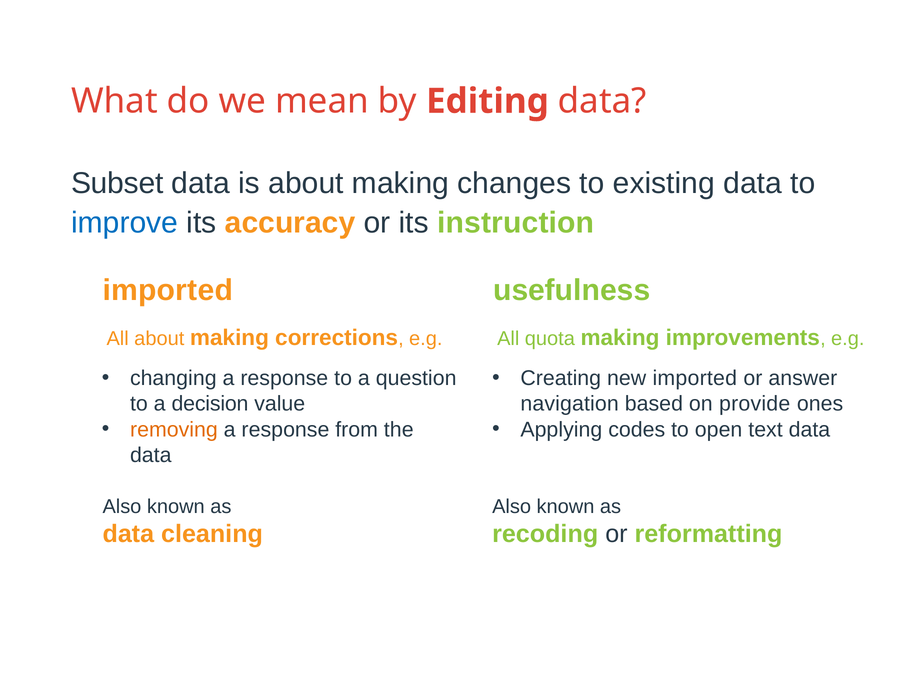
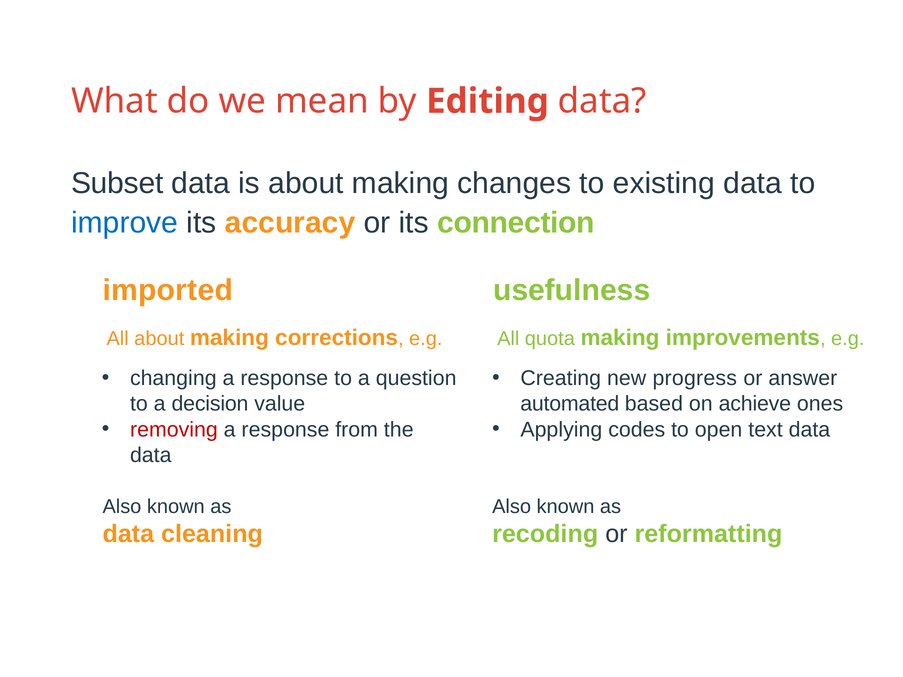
instruction: instruction -> connection
new imported: imported -> progress
navigation: navigation -> automated
provide: provide -> achieve
removing colour: orange -> red
